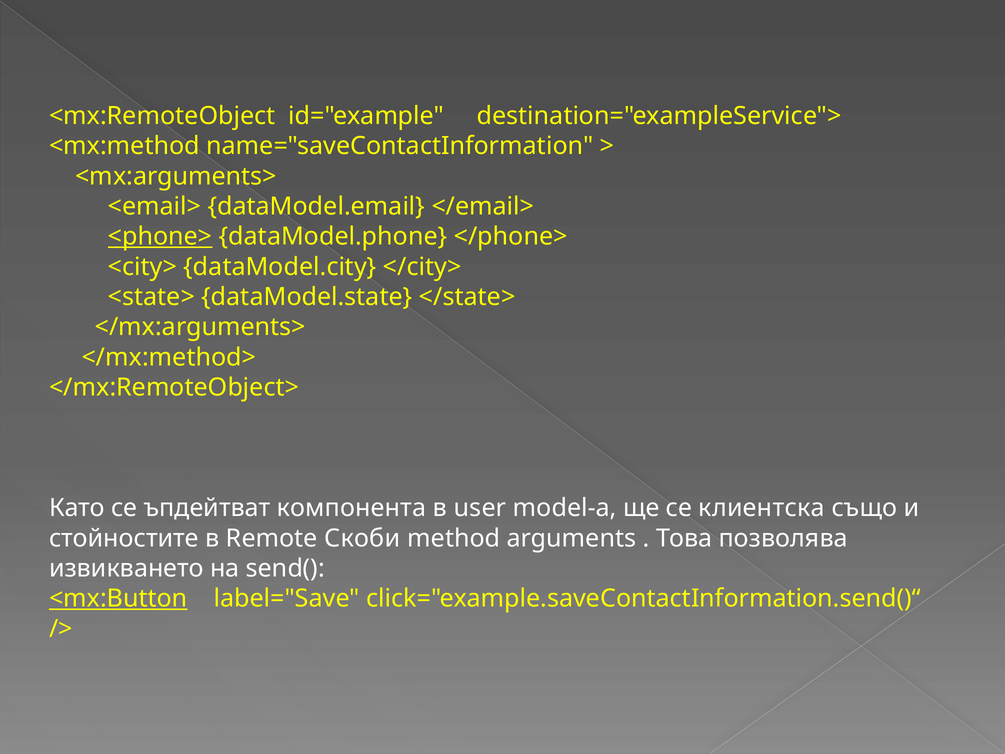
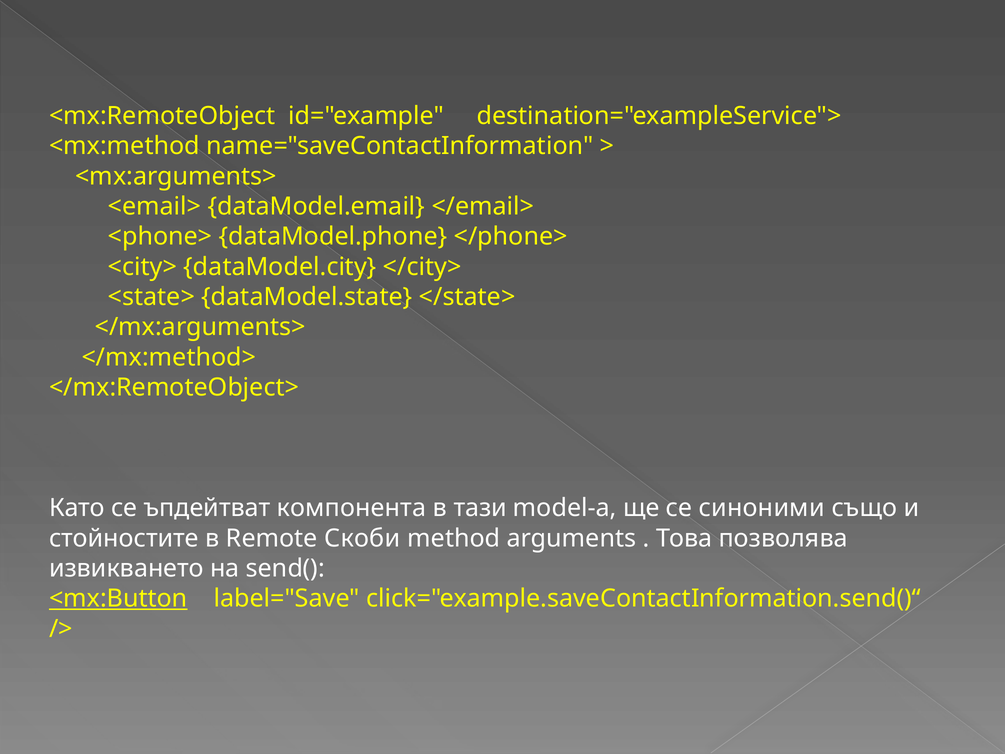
<phone> underline: present -> none
user: user -> тази
клиентска: клиентска -> синоними
